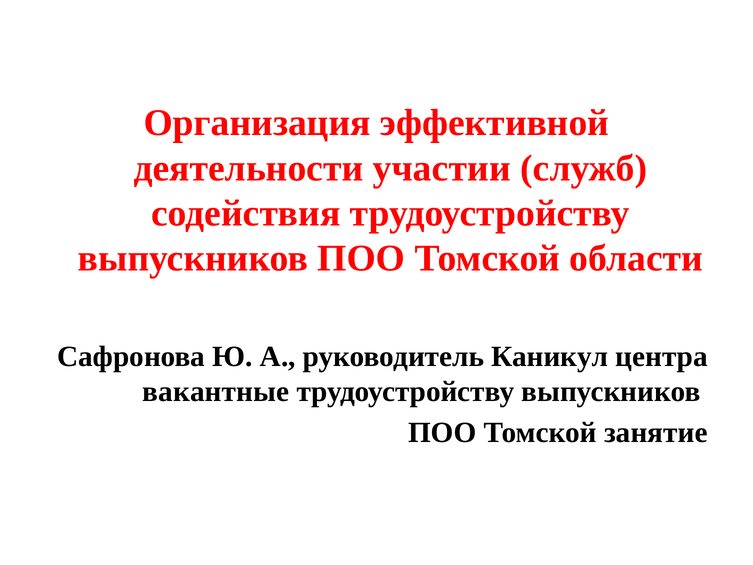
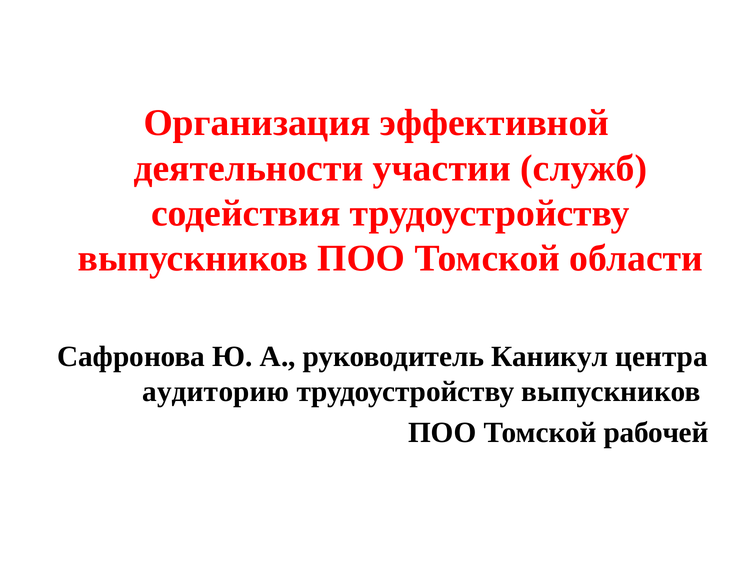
вакантные: вакантные -> аудиторию
занятие: занятие -> рабочей
